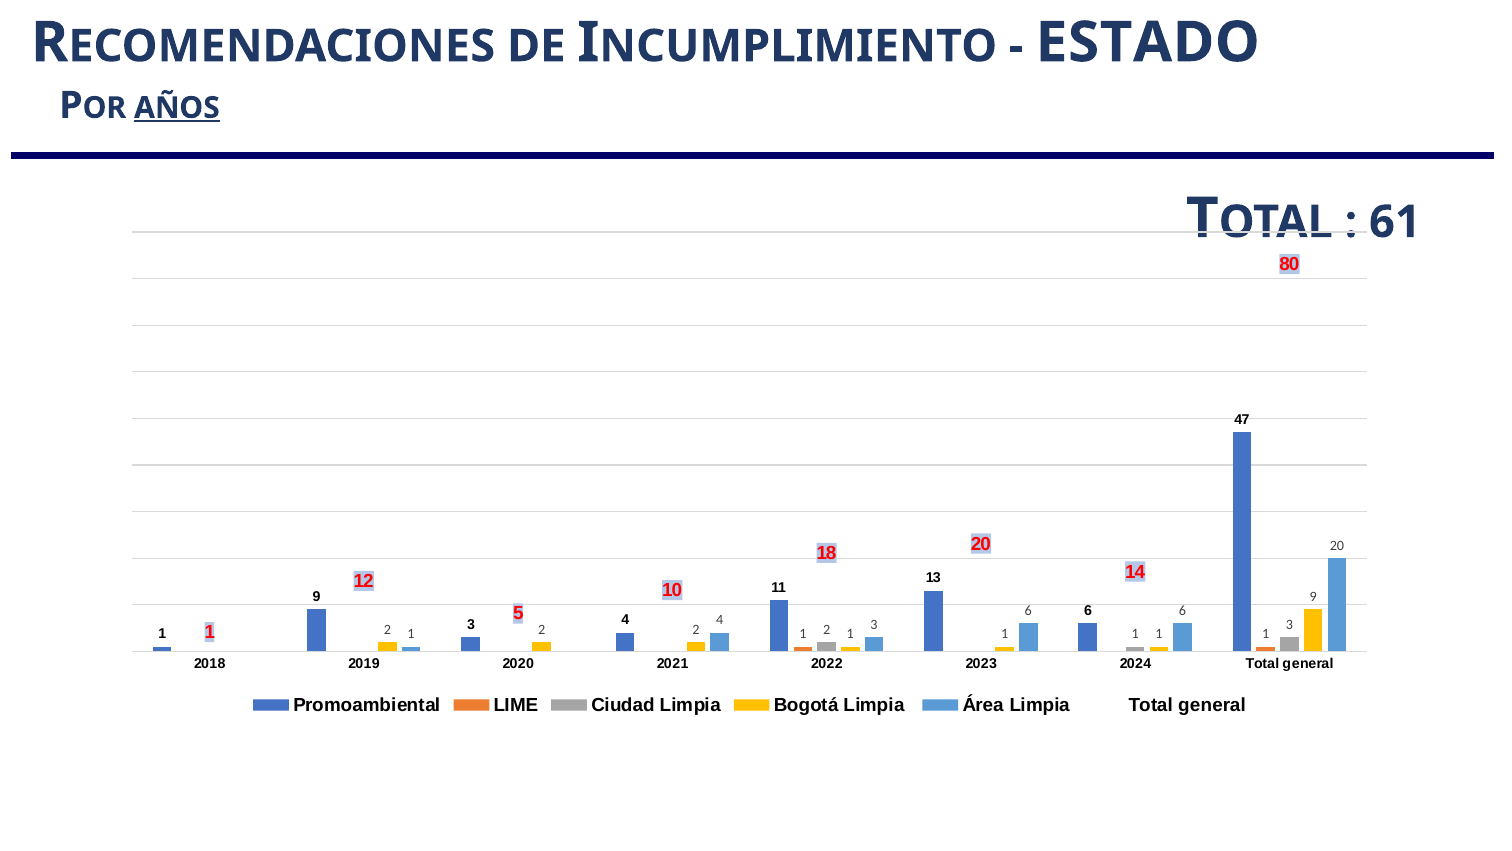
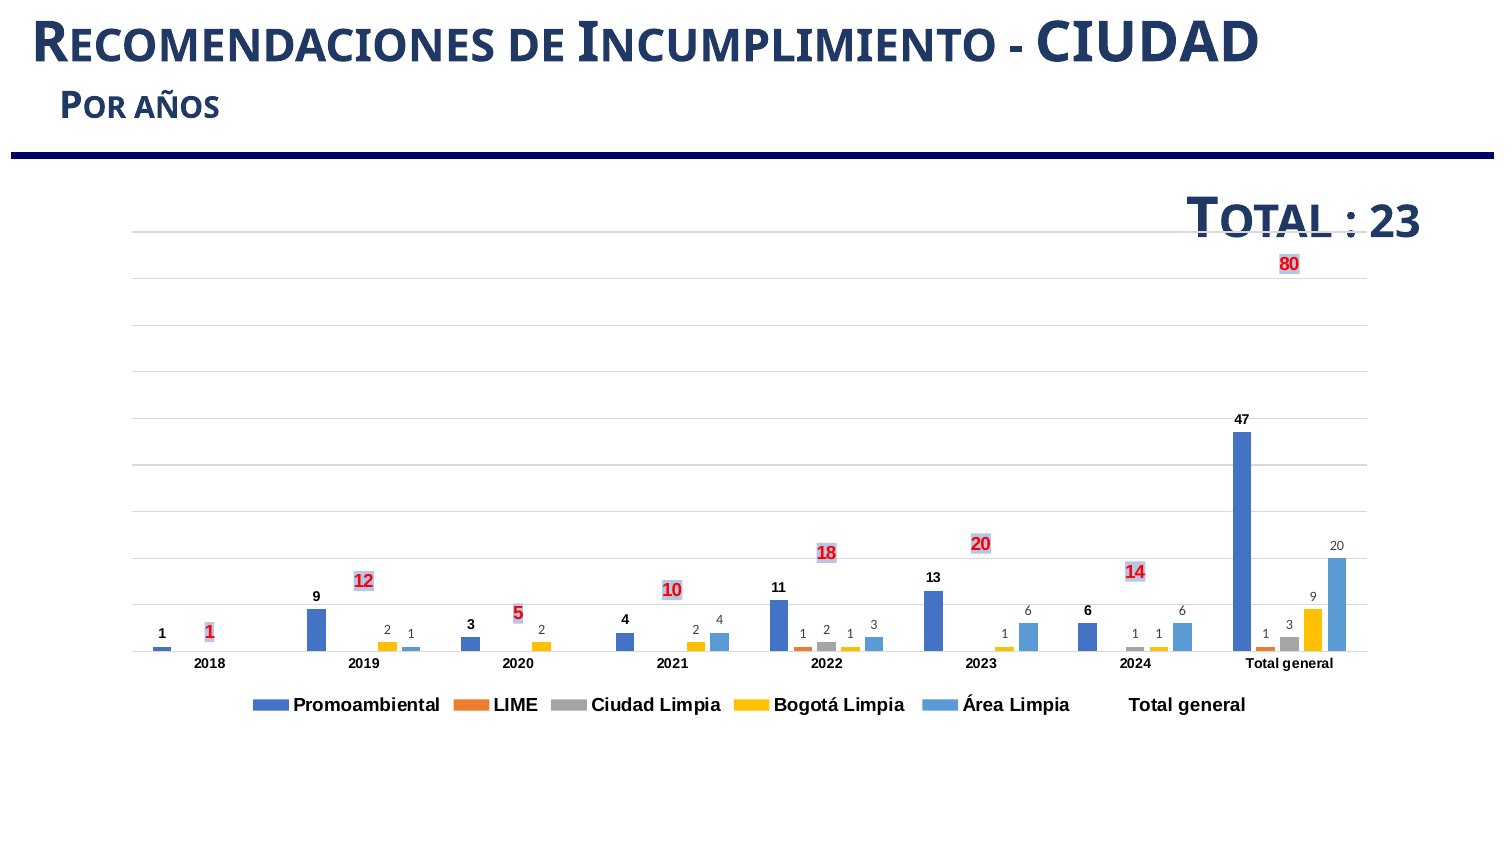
ESTADO at (1148, 43): ESTADO -> CIUDAD
AÑOS underline: present -> none
61: 61 -> 23
